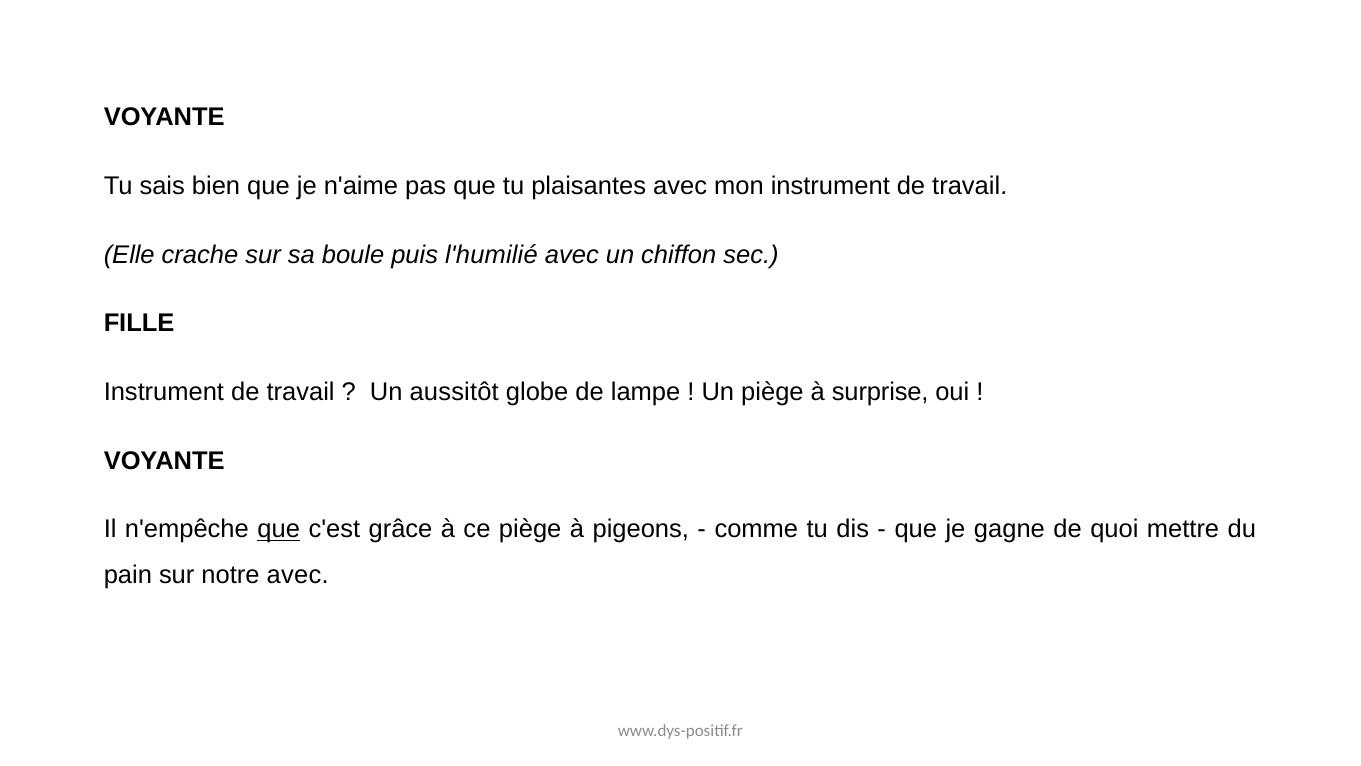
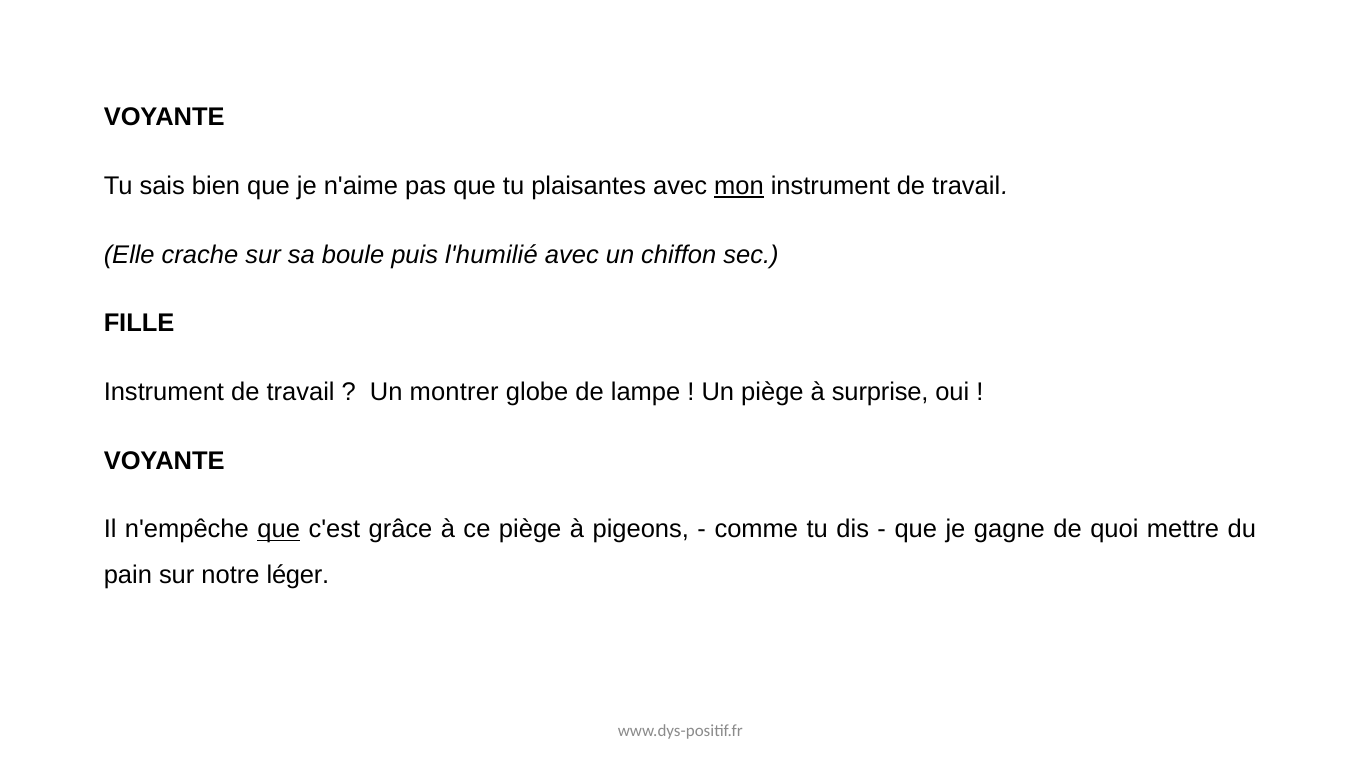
mon underline: none -> present
aussitôt: aussitôt -> montrer
notre avec: avec -> léger
